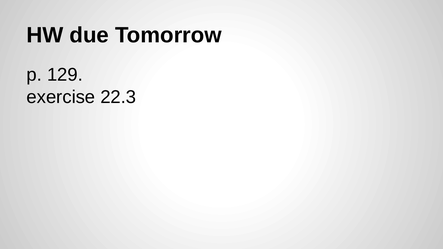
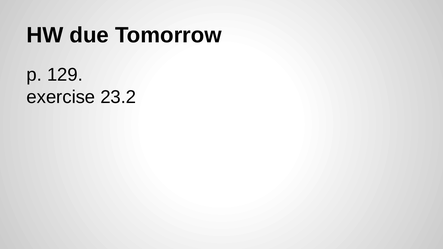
22.3: 22.3 -> 23.2
